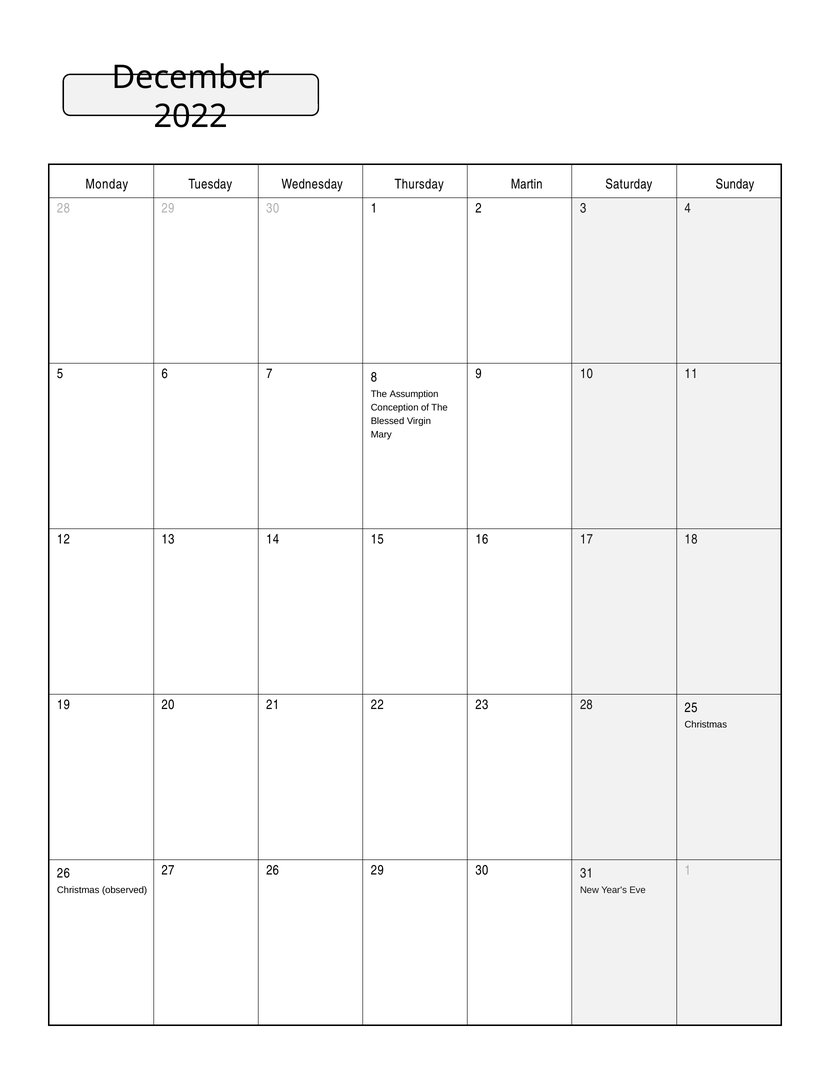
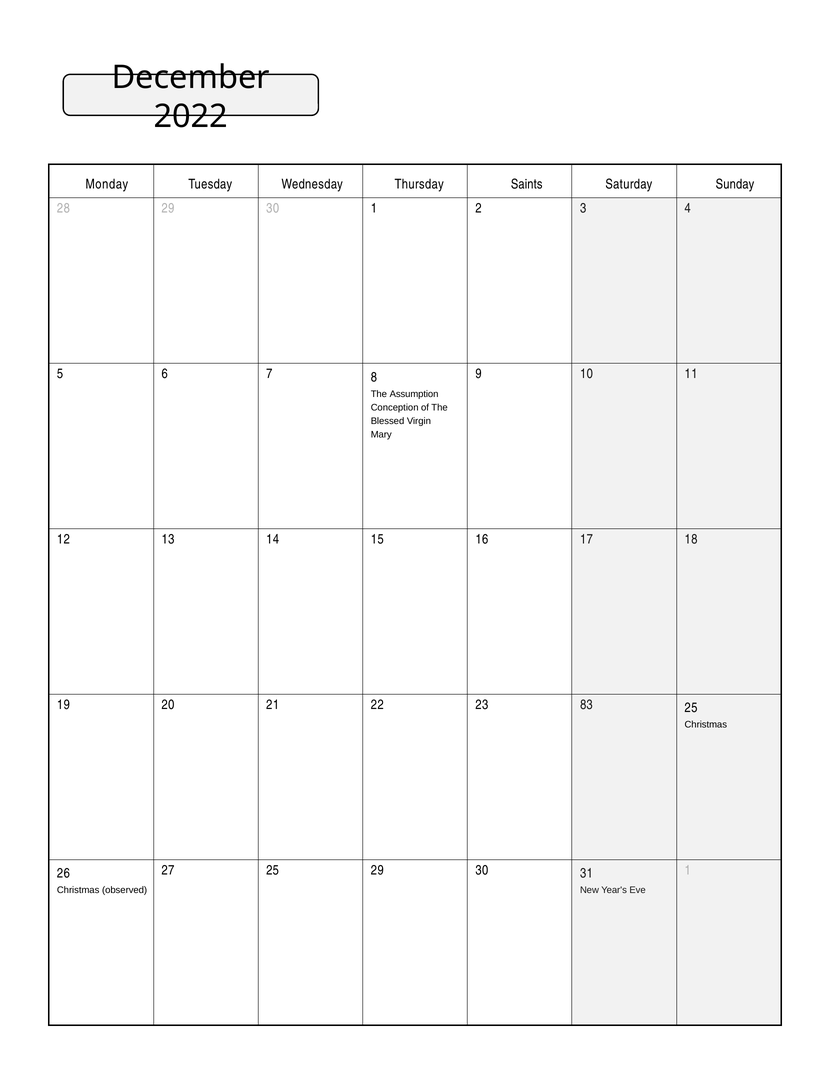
Martin: Martin -> Saints
23 28: 28 -> 83
27 26: 26 -> 25
